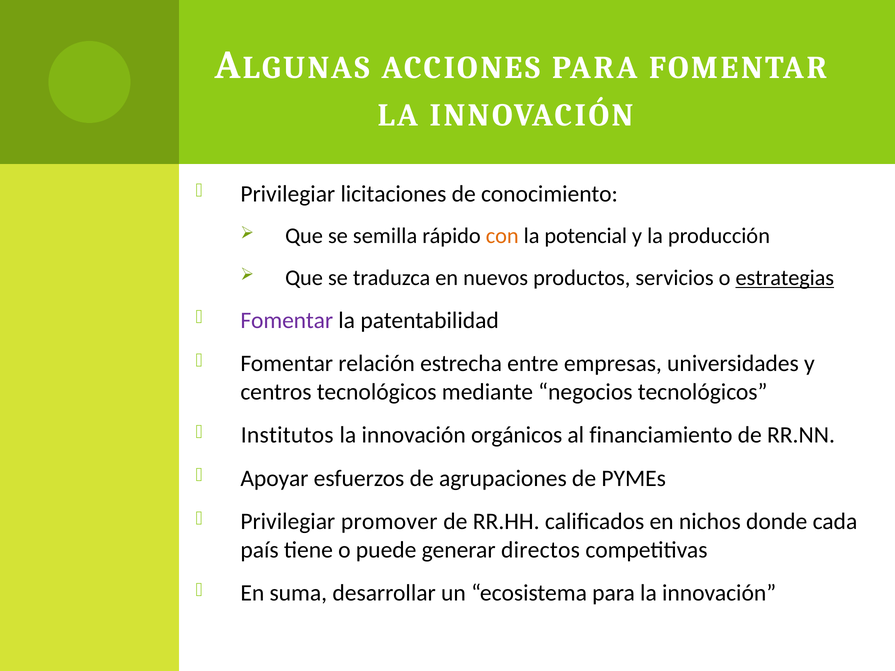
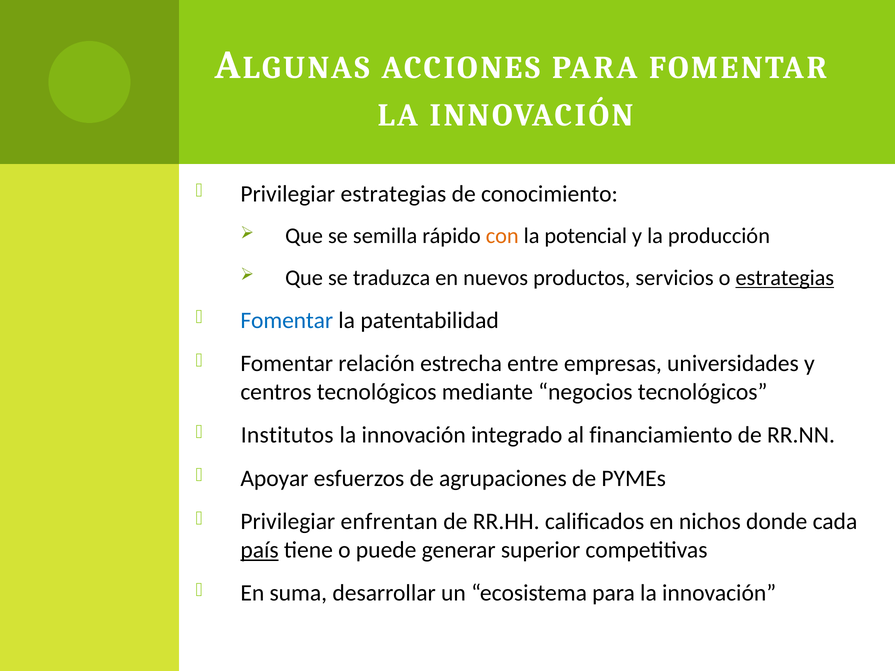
Privilegiar licitaciones: licitaciones -> estrategias
Fomentar at (287, 321) colour: purple -> blue
orgánicos: orgánicos -> integrado
promover: promover -> enfrentan
país underline: none -> present
directos: directos -> superior
